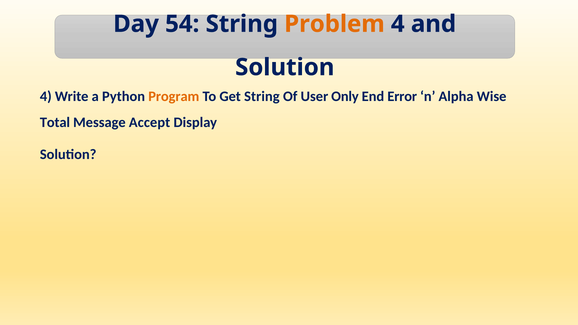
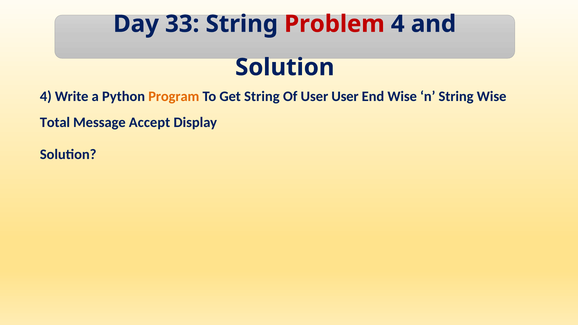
54: 54 -> 33
Problem colour: orange -> red
User Only: Only -> User
End Error: Error -> Wise
n Alpha: Alpha -> String
